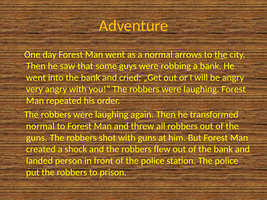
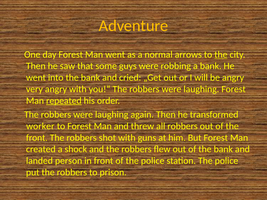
repeated underline: none -> present
normal at (40, 126): normal -> worker
guns at (37, 138): guns -> front
